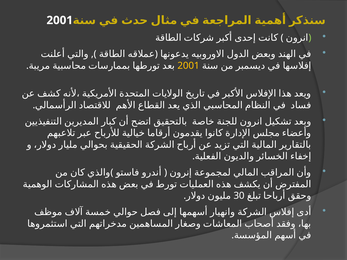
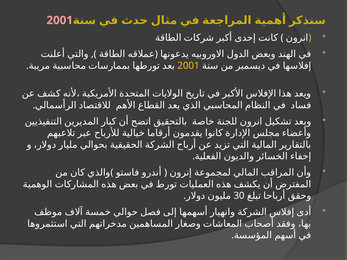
2001 at (60, 20) colour: white -> pink
